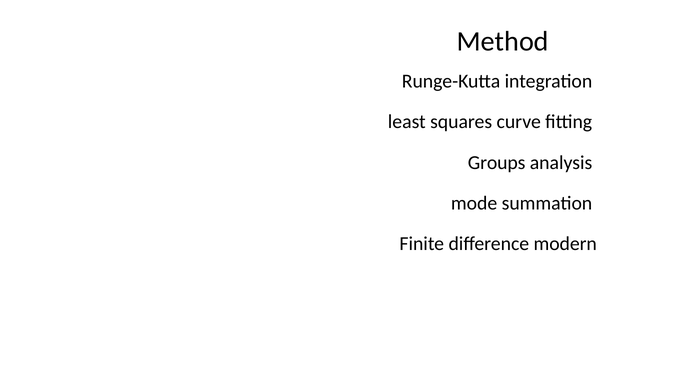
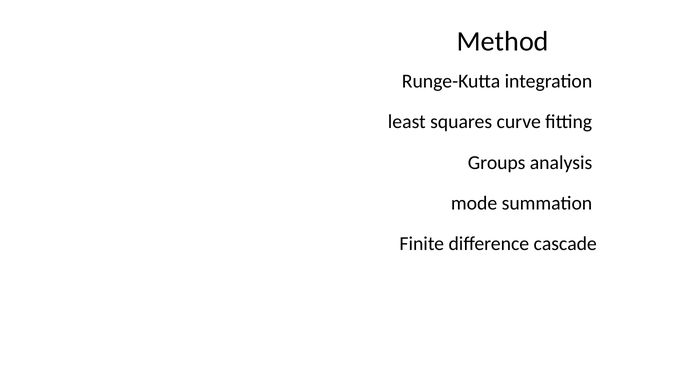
modern: modern -> cascade
